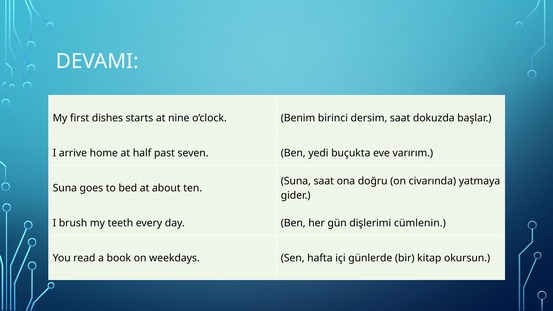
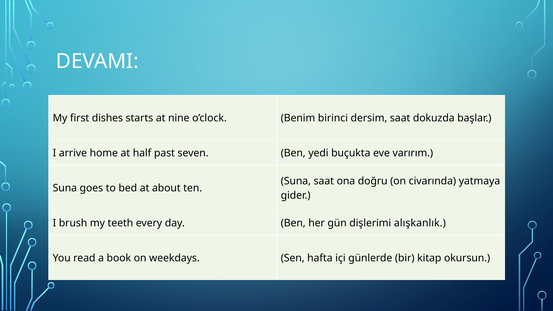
cümlenin: cümlenin -> alışkanlık
